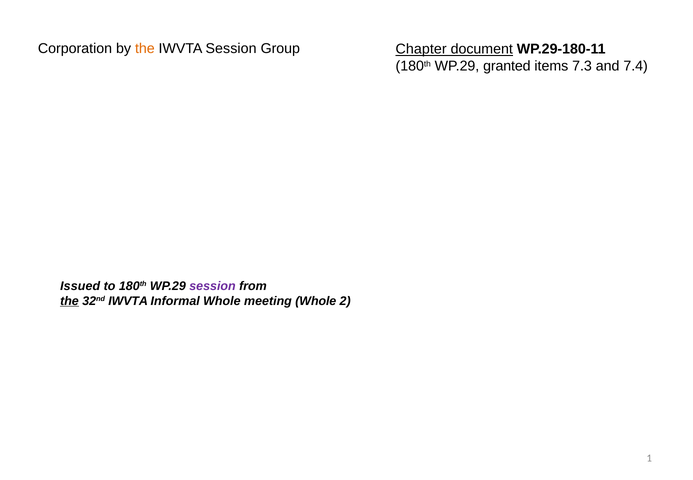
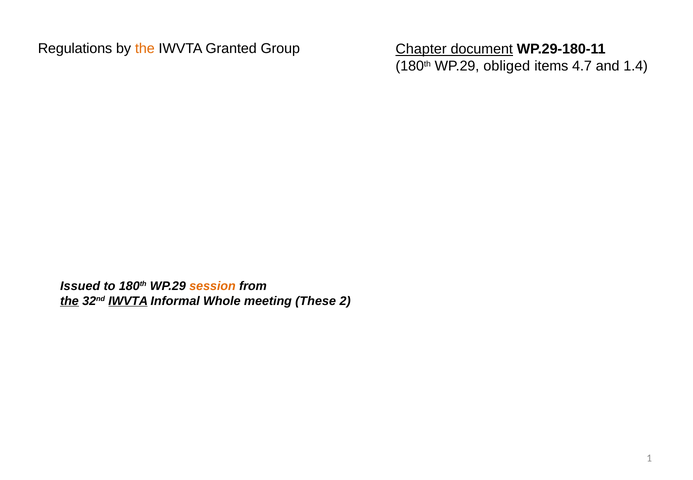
Corporation: Corporation -> Regulations
IWVTA Session: Session -> Granted
granted: granted -> obliged
7.3: 7.3 -> 4.7
7.4: 7.4 -> 1.4
session at (212, 286) colour: purple -> orange
IWVTA at (128, 301) underline: none -> present
meeting Whole: Whole -> These
